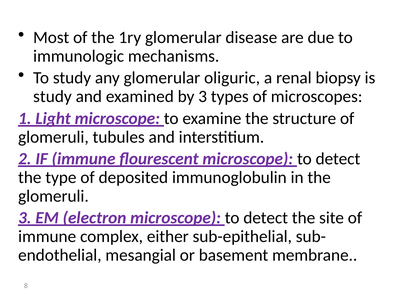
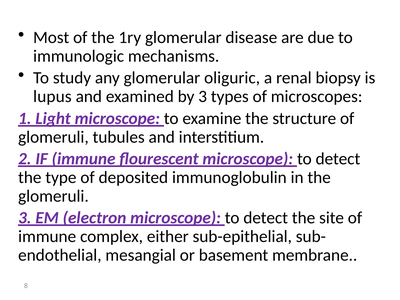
study at (52, 97): study -> lupus
